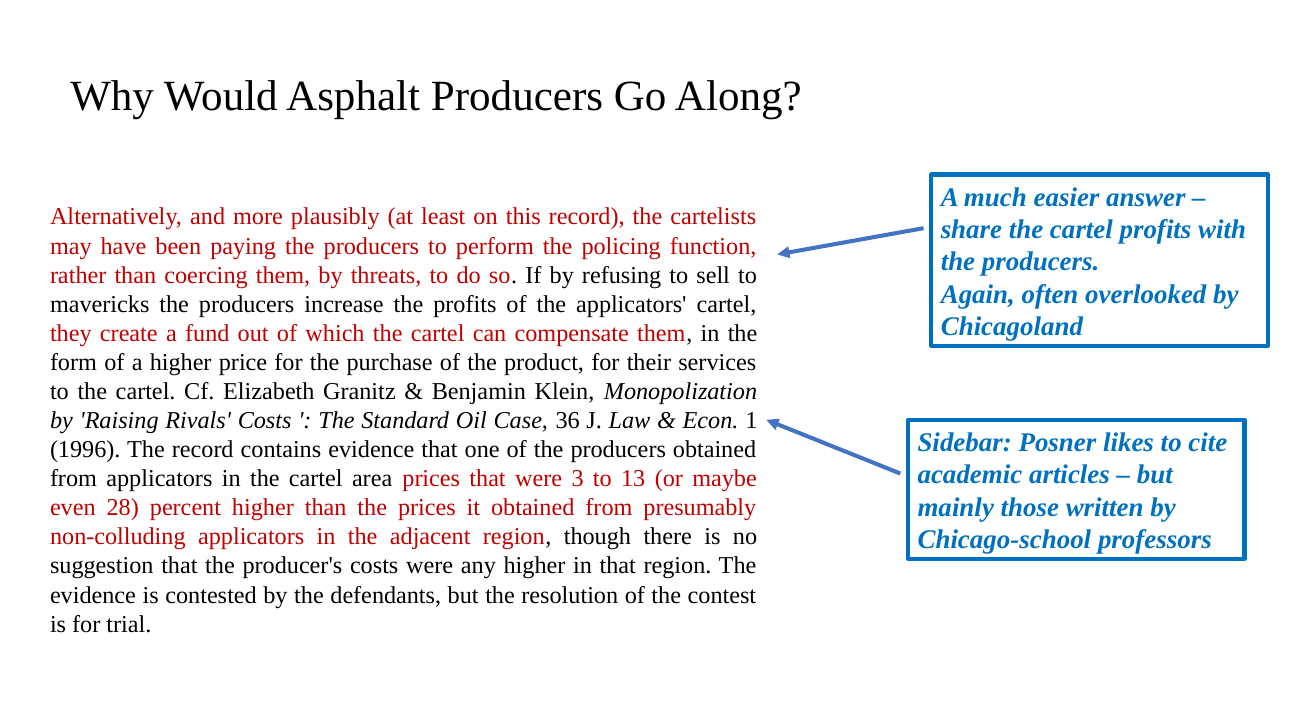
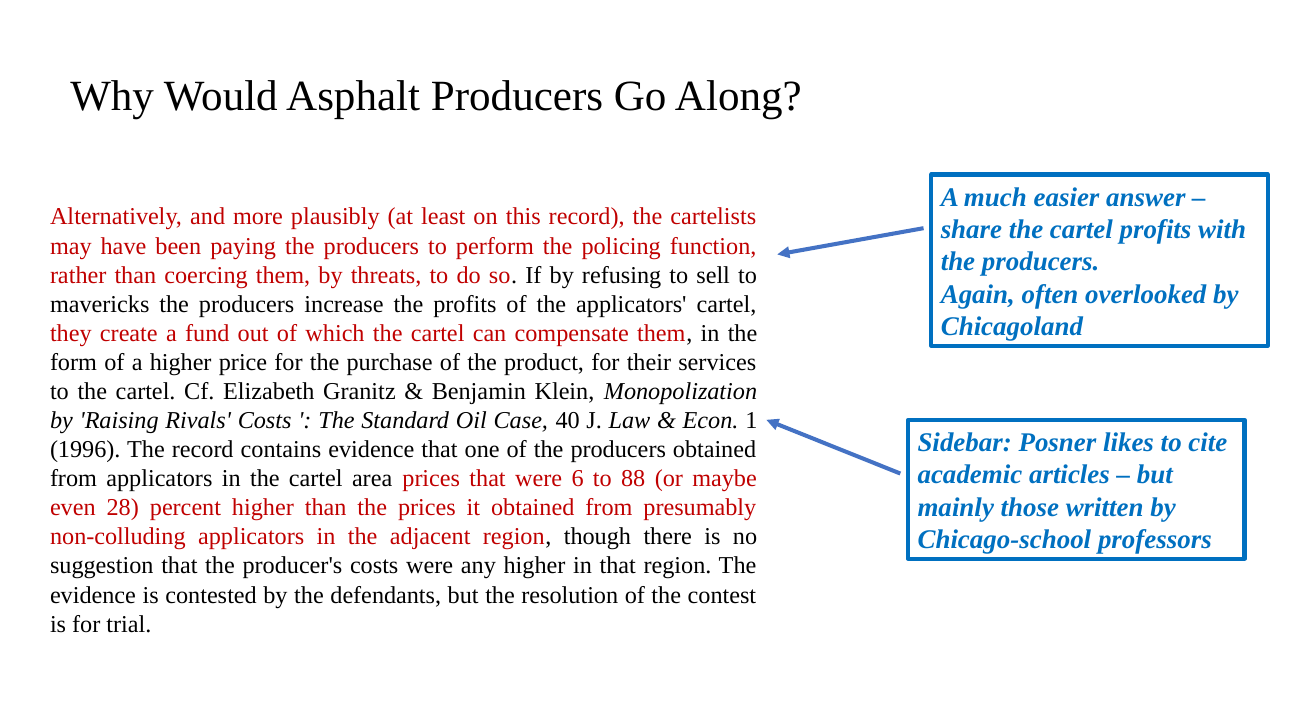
36: 36 -> 40
3: 3 -> 6
13: 13 -> 88
